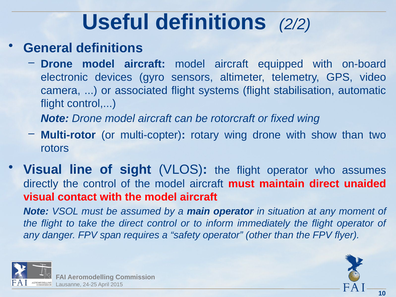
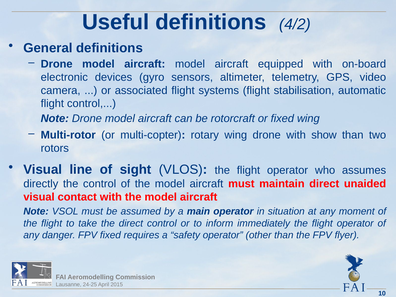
2/2: 2/2 -> 4/2
FPV span: span -> fixed
